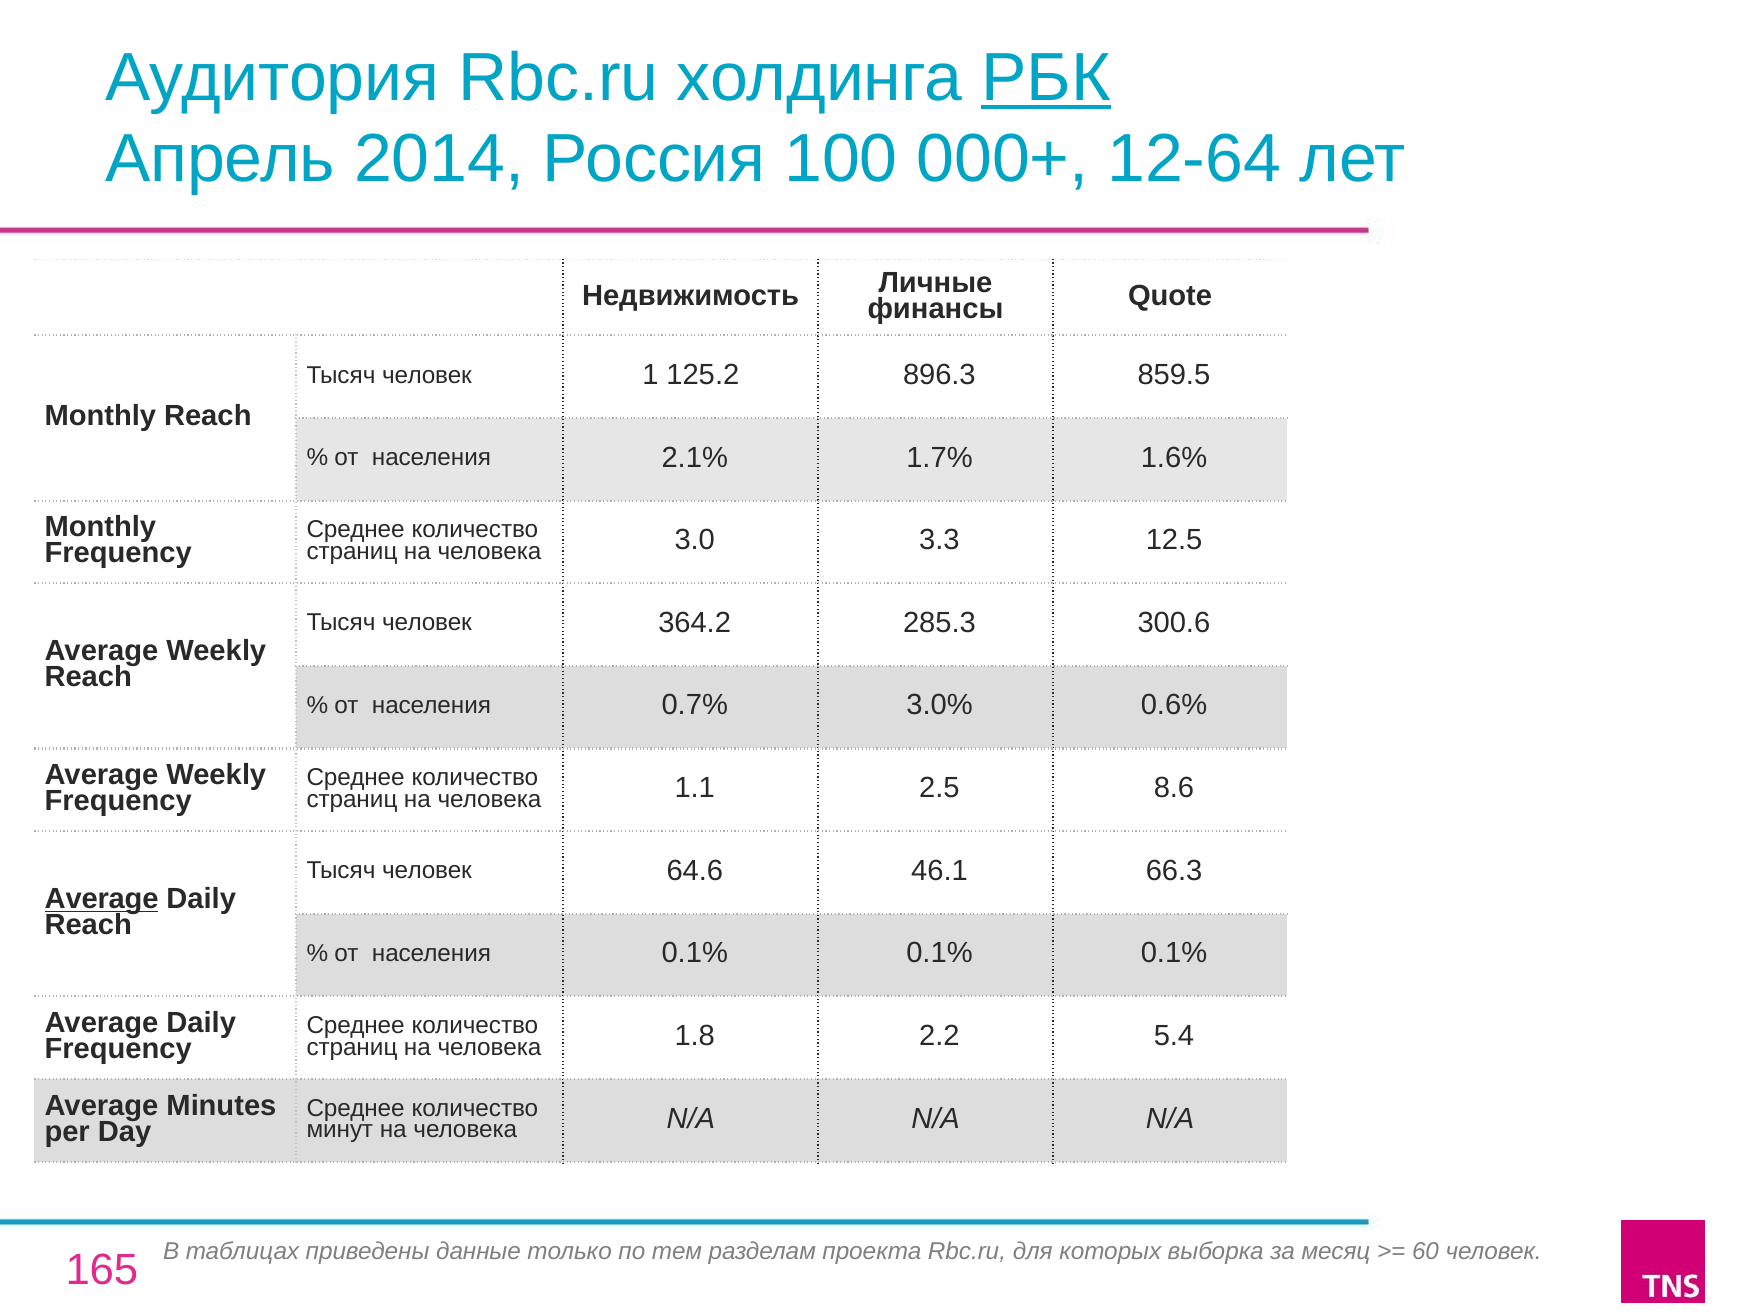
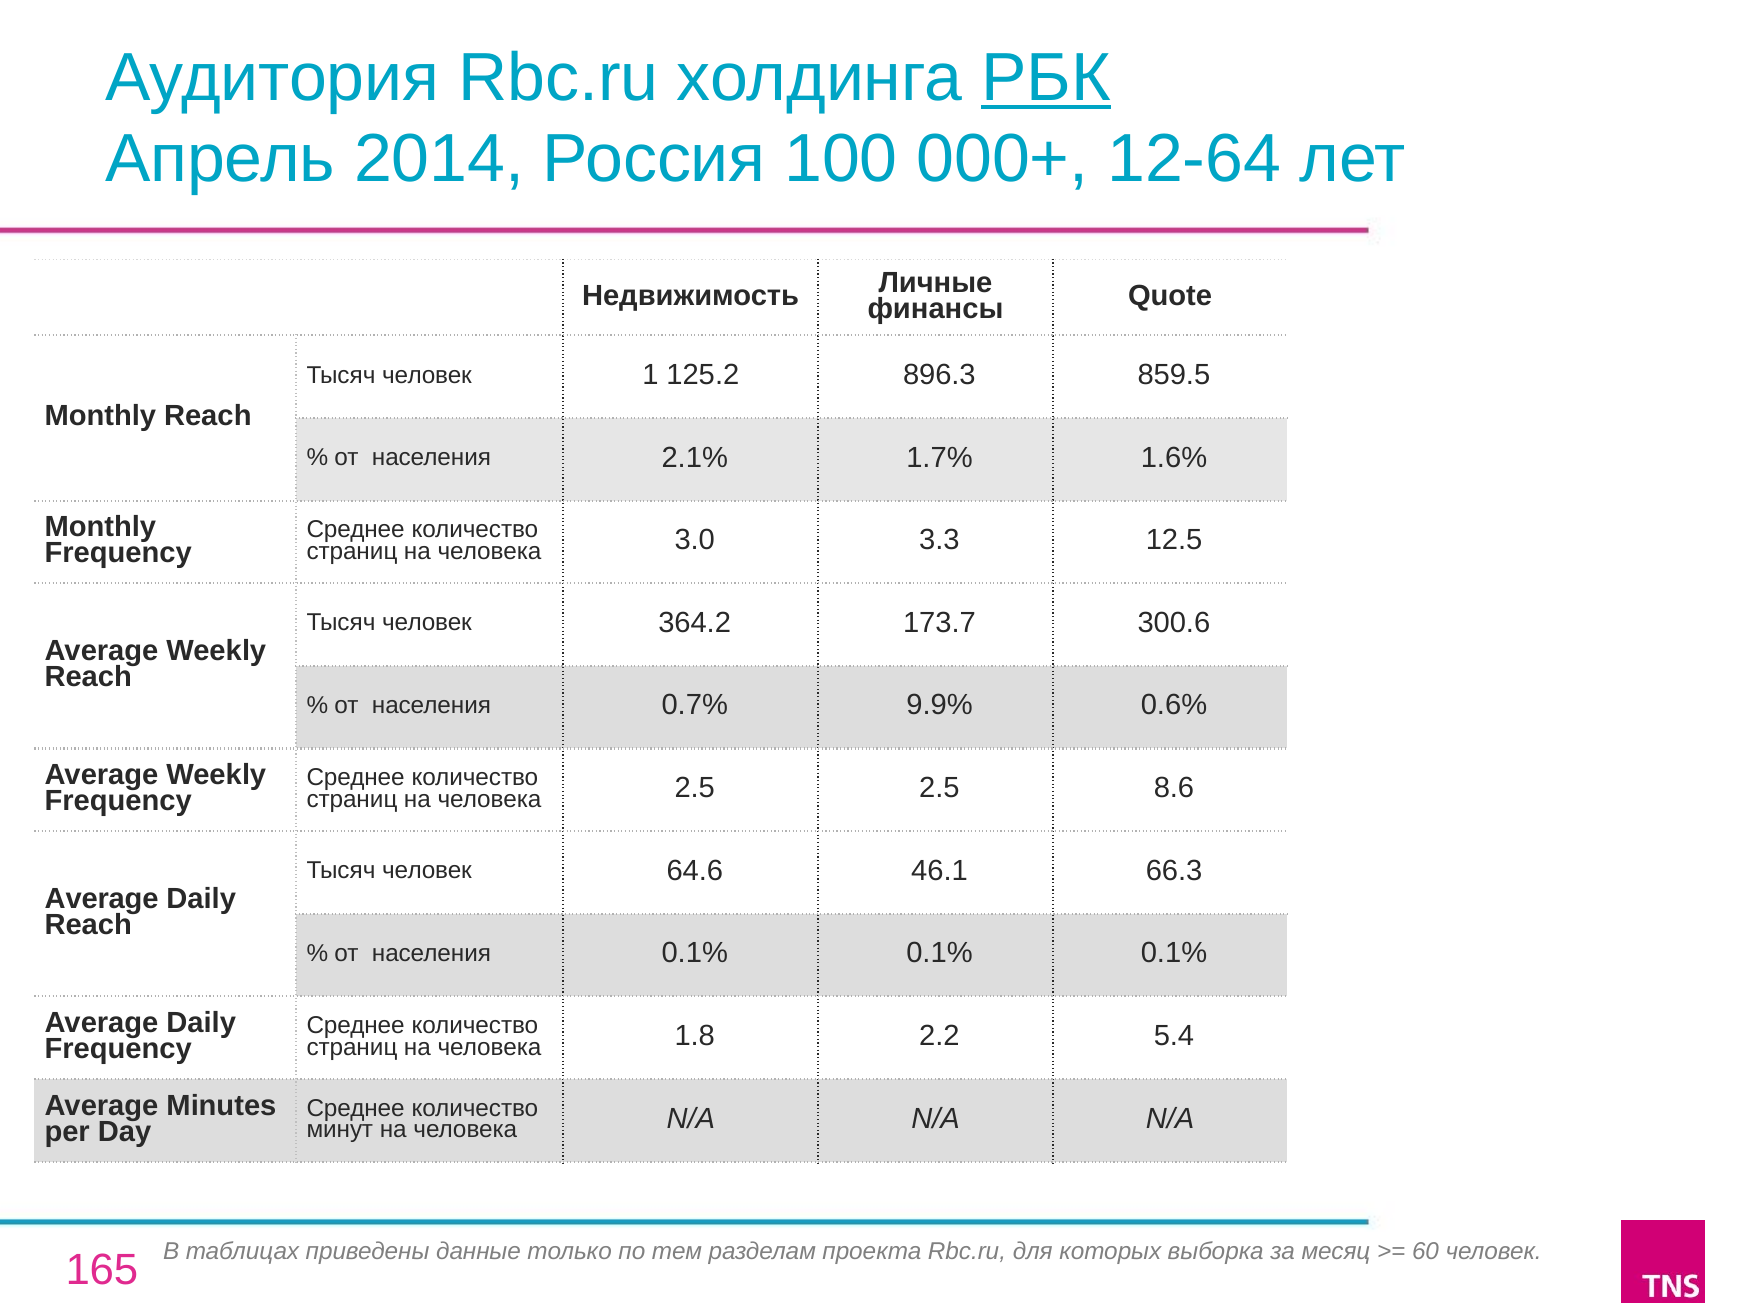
285.3: 285.3 -> 173.7
3.0%: 3.0% -> 9.9%
человека 1.1: 1.1 -> 2.5
Average at (102, 899) underline: present -> none
